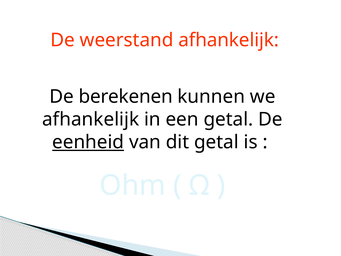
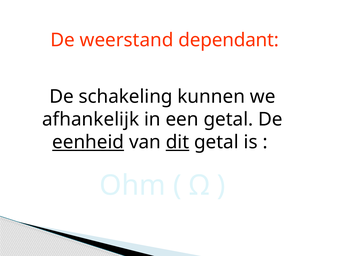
weerstand afhankelijk: afhankelijk -> dependant
berekenen: berekenen -> schakeling
dit underline: none -> present
